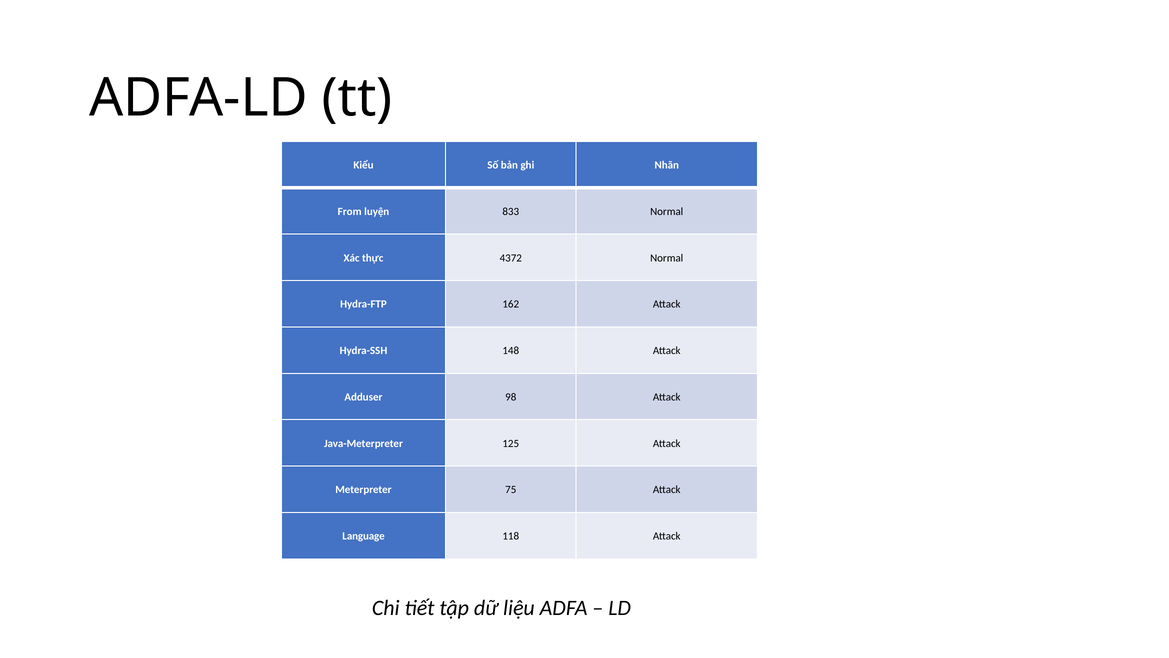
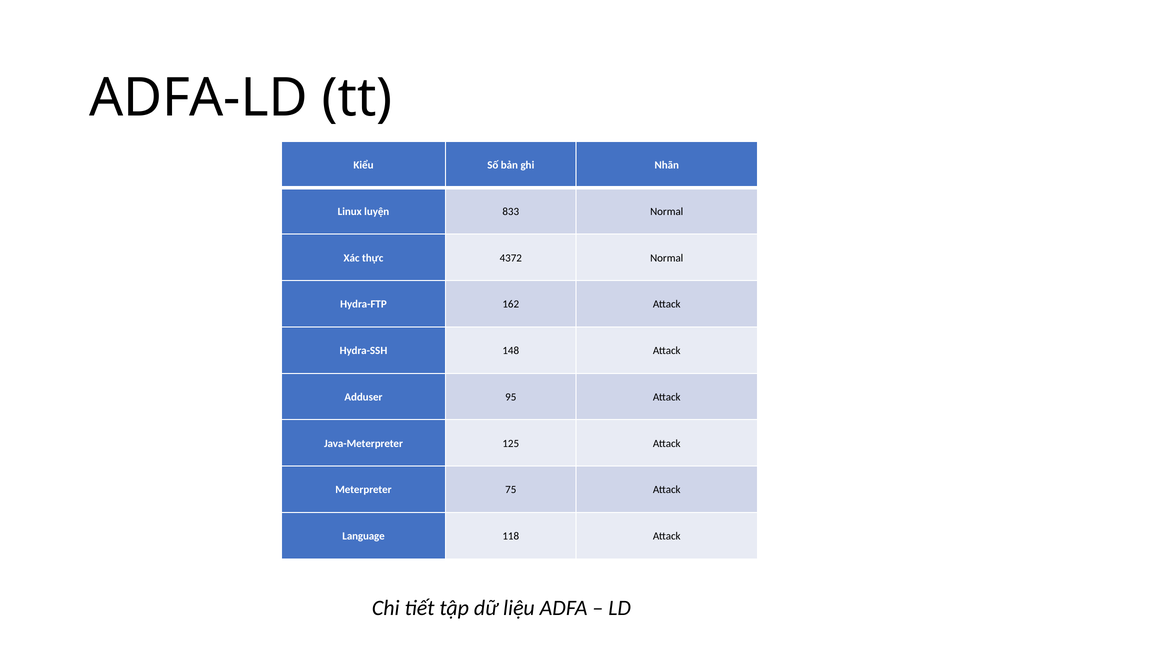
From: From -> Linux
98: 98 -> 95
